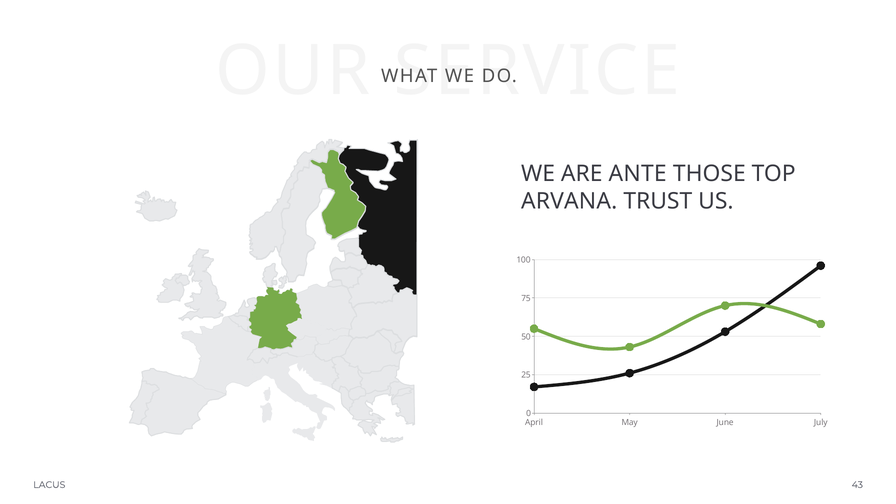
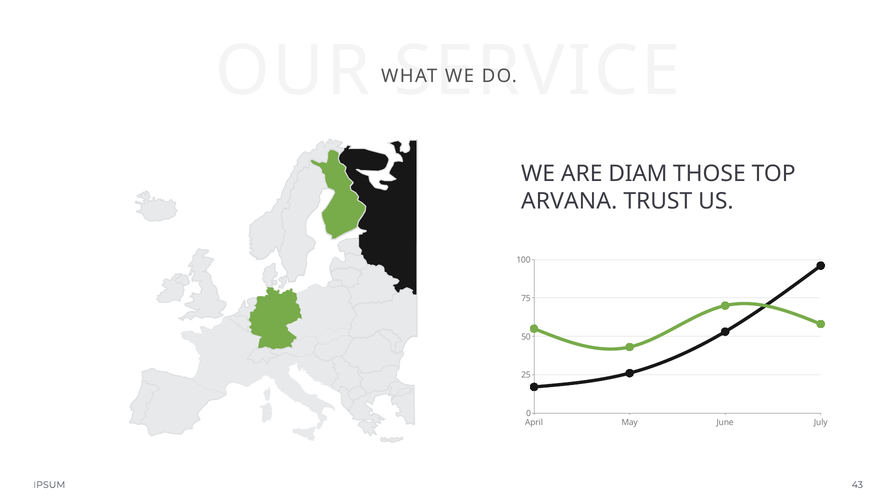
ANTE: ANTE -> DIAM
LACUS: LACUS -> IPSUM
